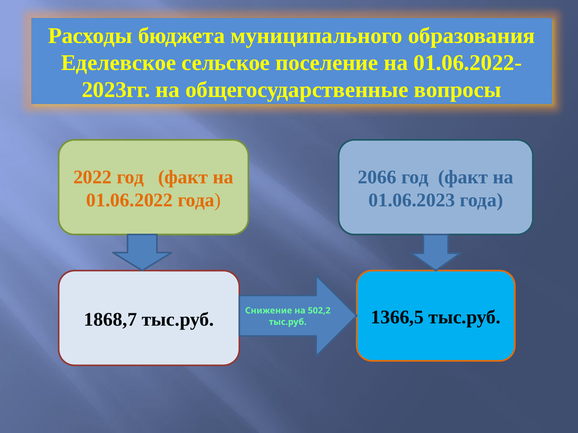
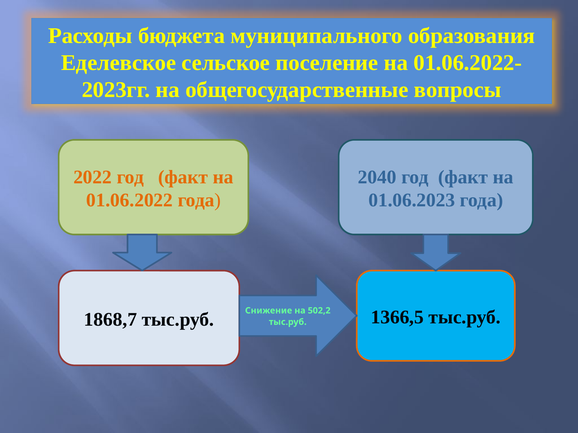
2066: 2066 -> 2040
